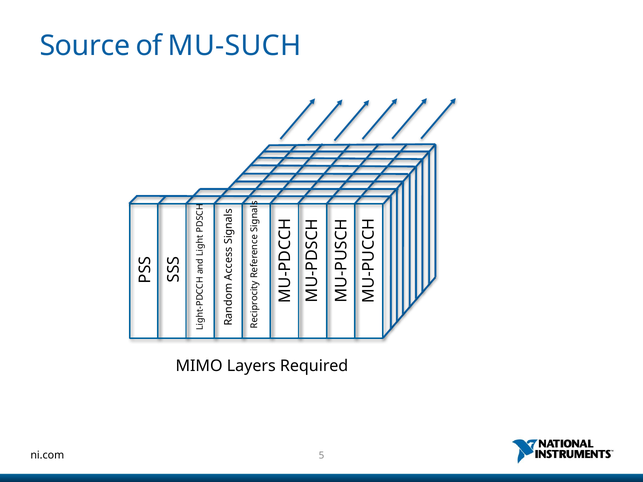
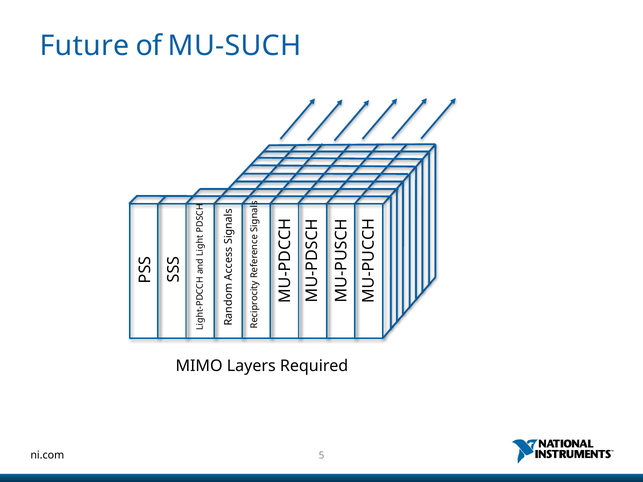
Source: Source -> Future
